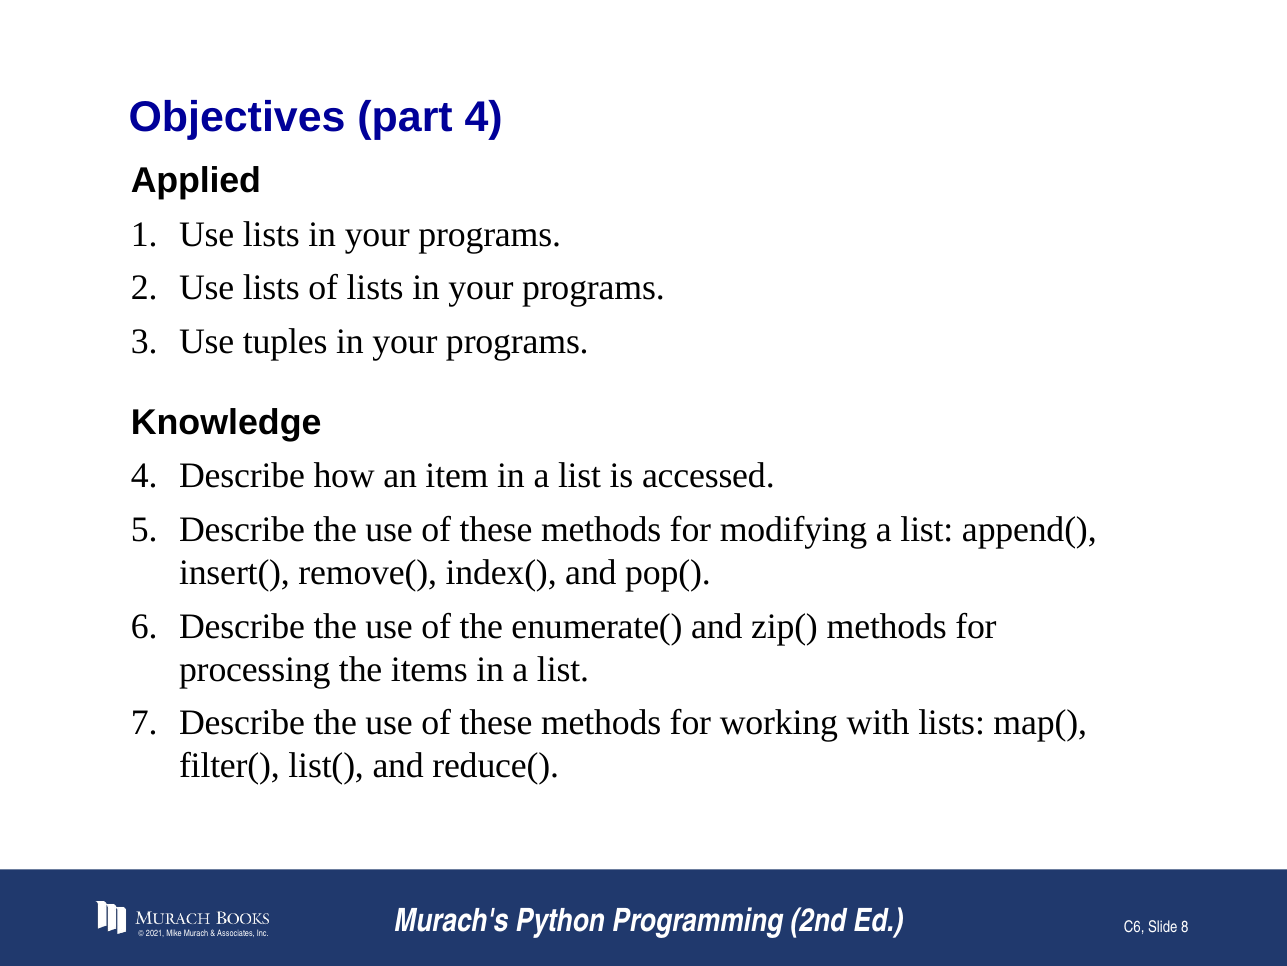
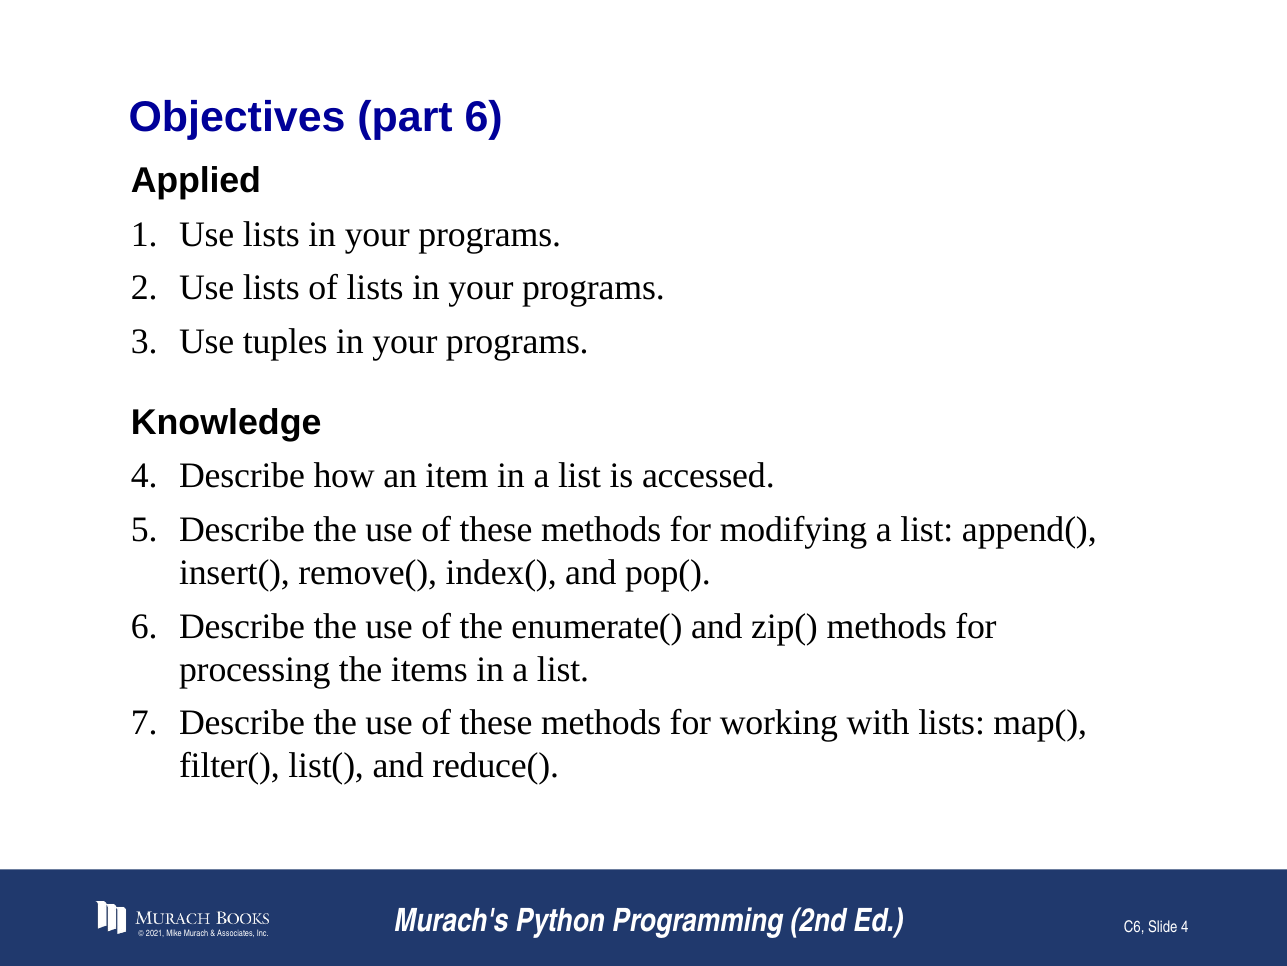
part 4: 4 -> 6
Slide 8: 8 -> 4
